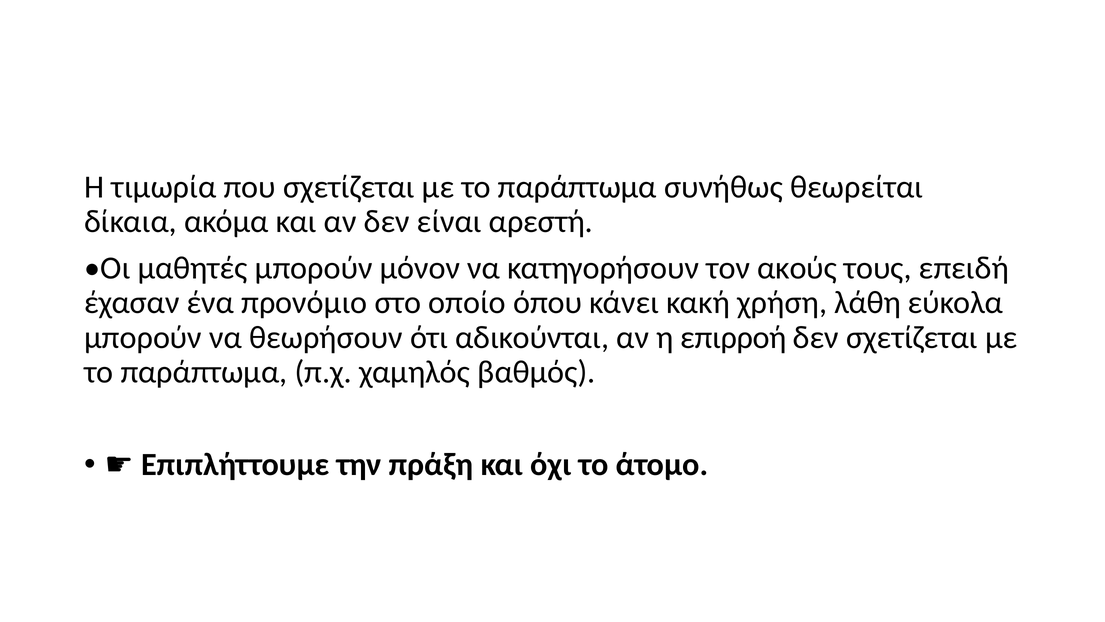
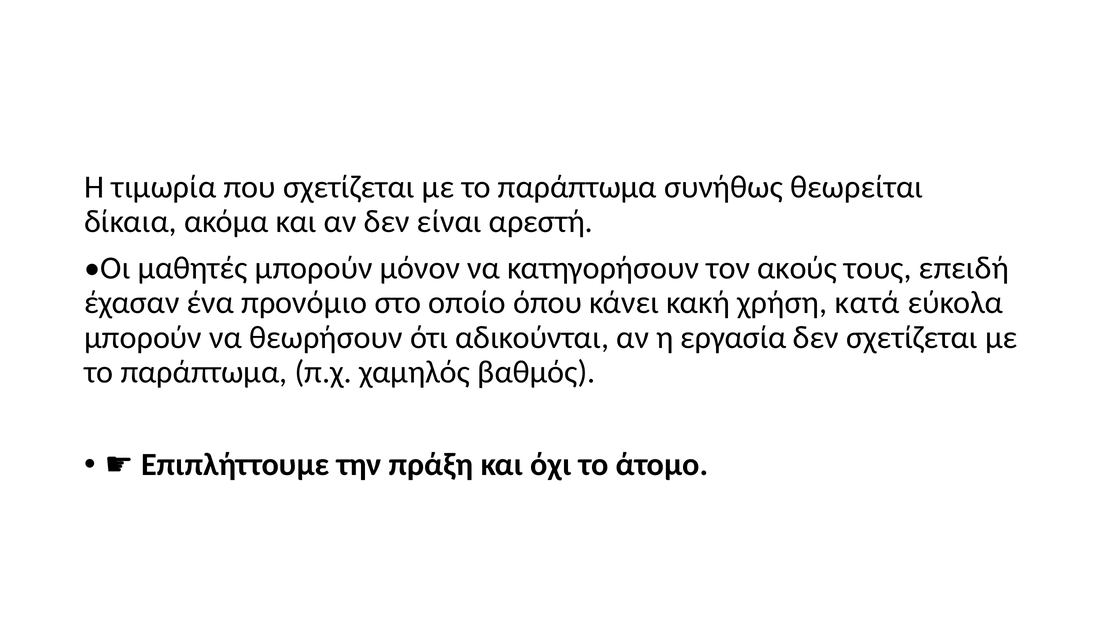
λάθη: λάθη -> κατά
επιρροή: επιρροή -> εργασία
